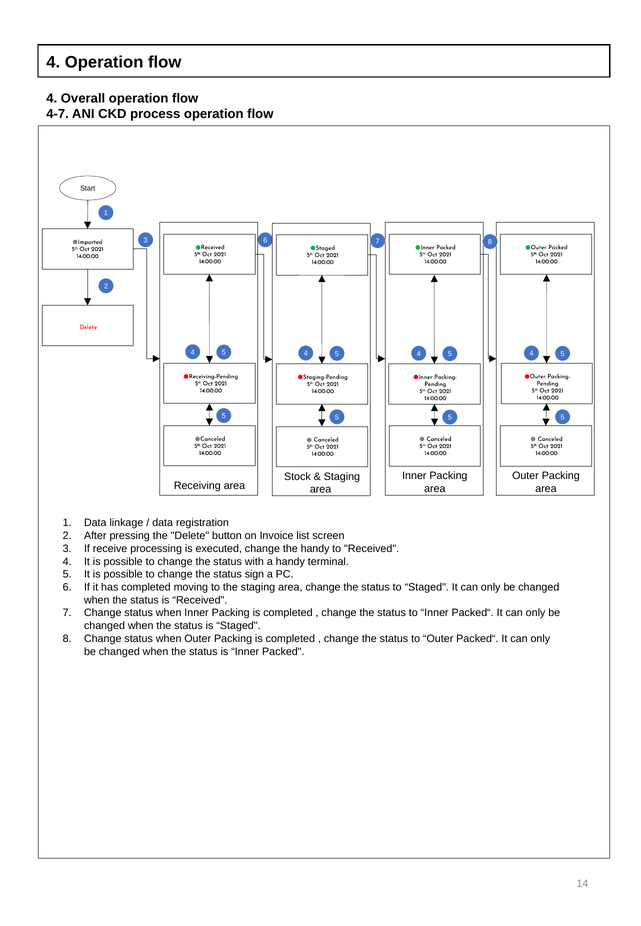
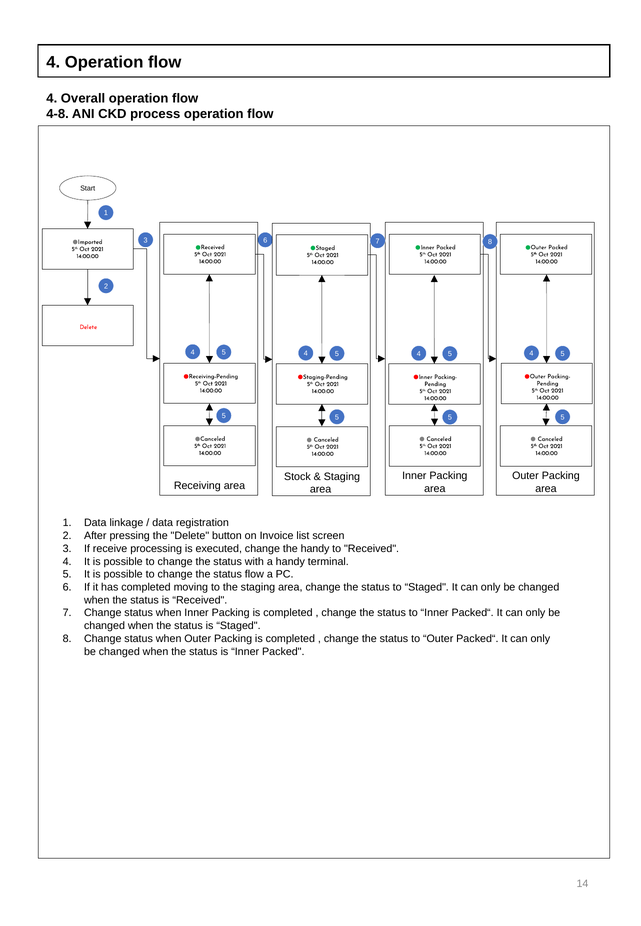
4-7: 4-7 -> 4-8
status sign: sign -> flow
